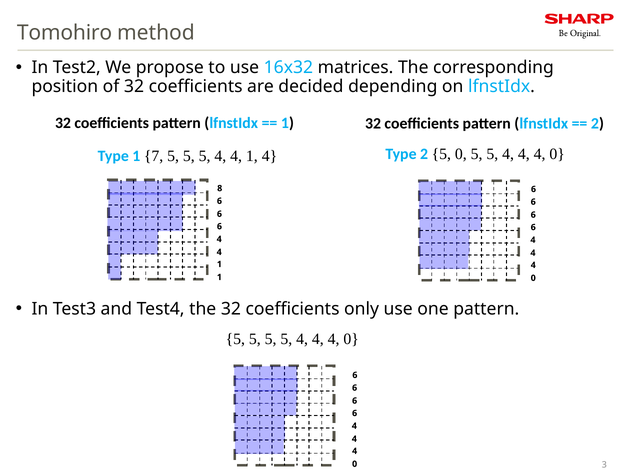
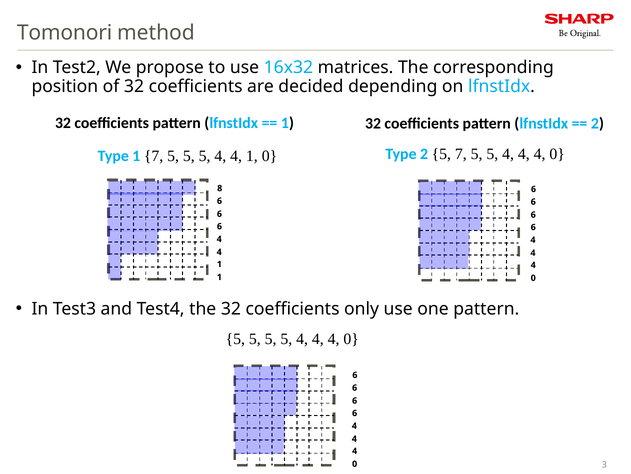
Tomohiro: Tomohiro -> Tomonori
1 4: 4 -> 0
5 0: 0 -> 7
